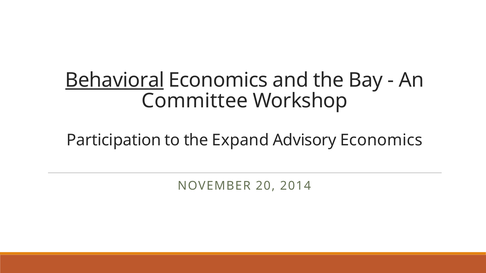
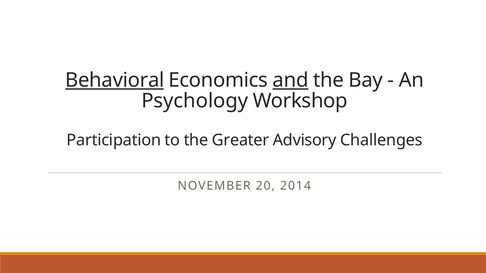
and underline: none -> present
Committee: Committee -> Psychology
Expand: Expand -> Greater
Advisory Economics: Economics -> Challenges
